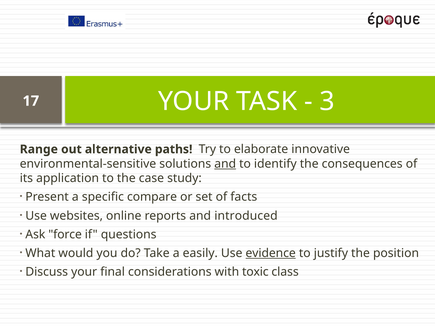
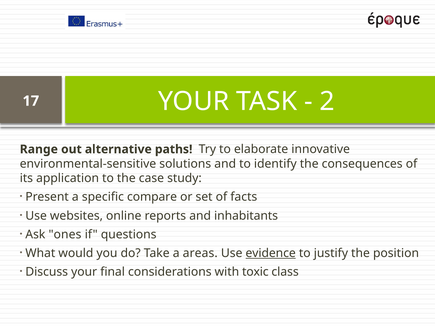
3: 3 -> 2
and at (225, 164) underline: present -> none
introduced: introduced -> inhabitants
force: force -> ones
easily: easily -> areas
